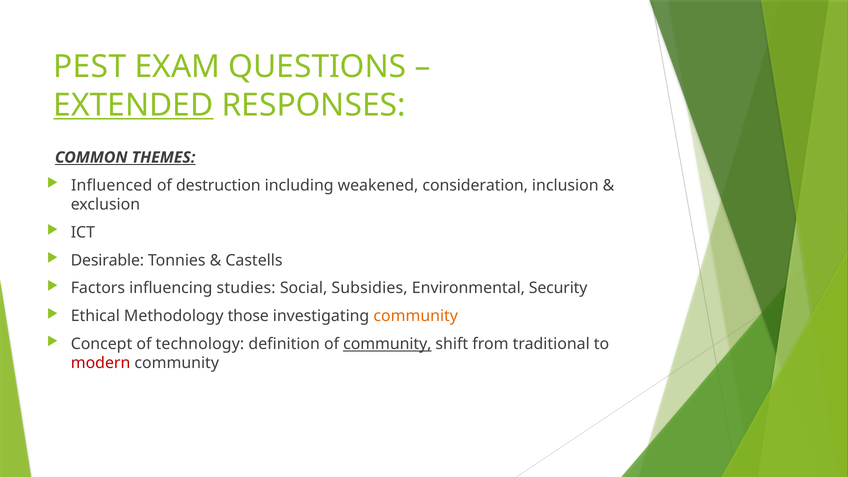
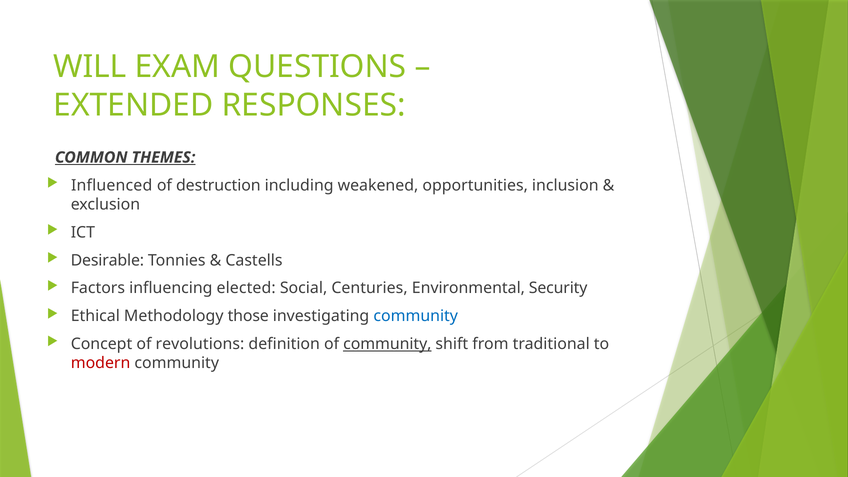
PEST: PEST -> WILL
EXTENDED underline: present -> none
consideration: consideration -> opportunities
studies: studies -> elected
Subsidies: Subsidies -> Centuries
community at (416, 316) colour: orange -> blue
technology: technology -> revolutions
